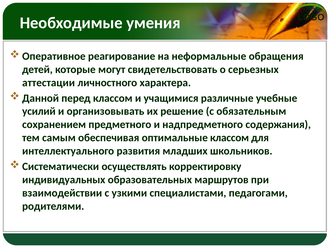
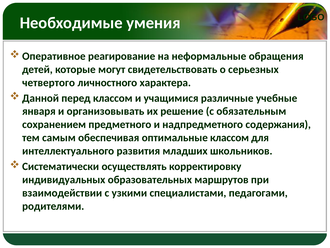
аттестации: аттестации -> четвертого
усилий: усилий -> января
